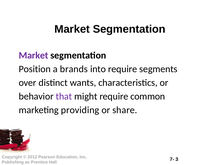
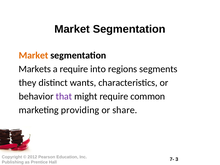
Market at (33, 55) colour: purple -> orange
Position: Position -> Markets
a brands: brands -> require
into require: require -> regions
over: over -> they
